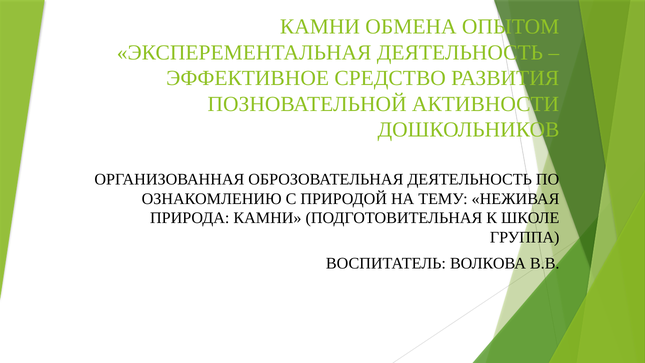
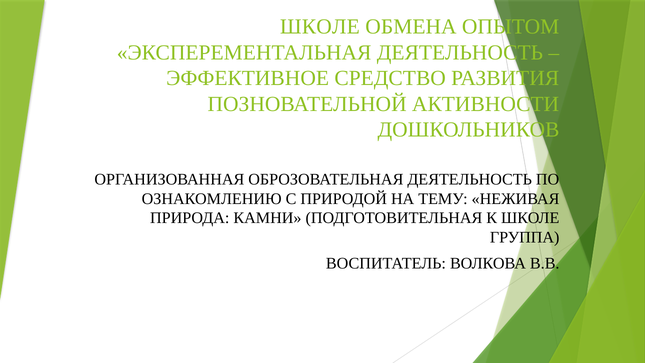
КАМНИ at (320, 27): КАМНИ -> ШКОЛЕ
